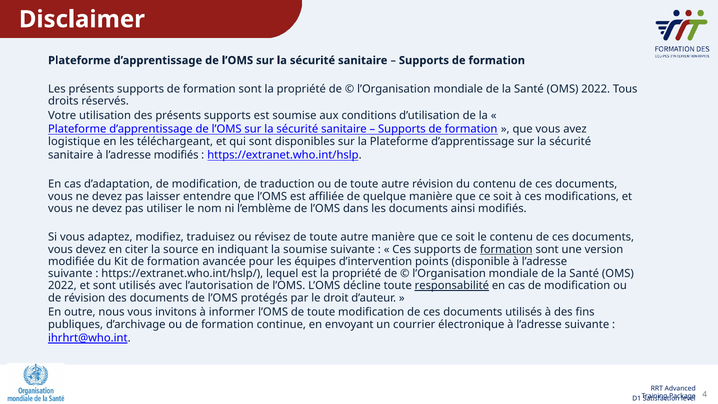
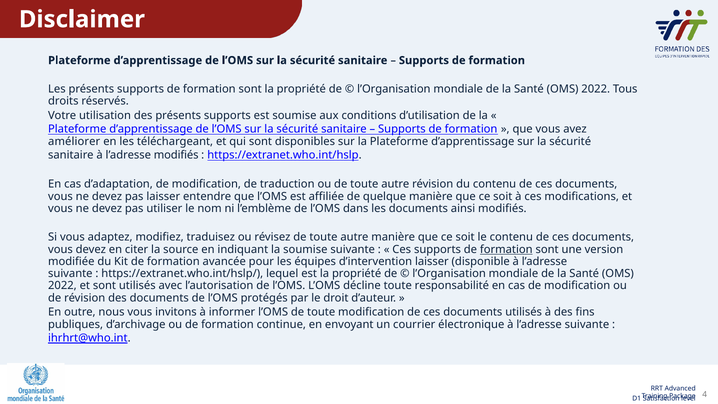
logistique: logistique -> améliorer
d’intervention points: points -> laisser
responsabilité underline: present -> none
